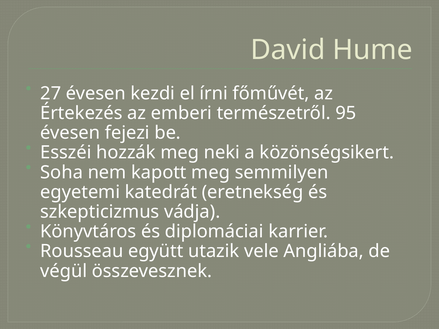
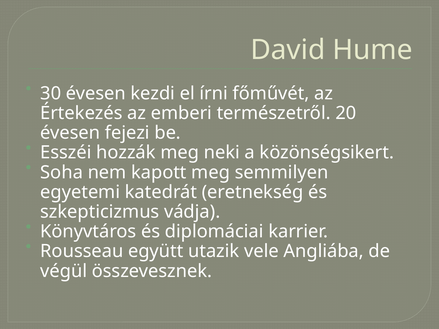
27: 27 -> 30
95: 95 -> 20
